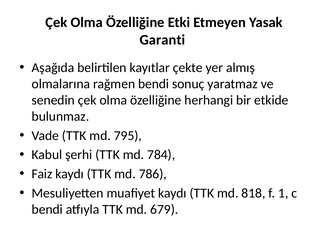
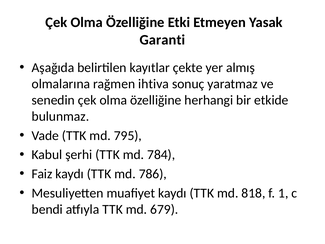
rağmen bendi: bendi -> ihtiva
